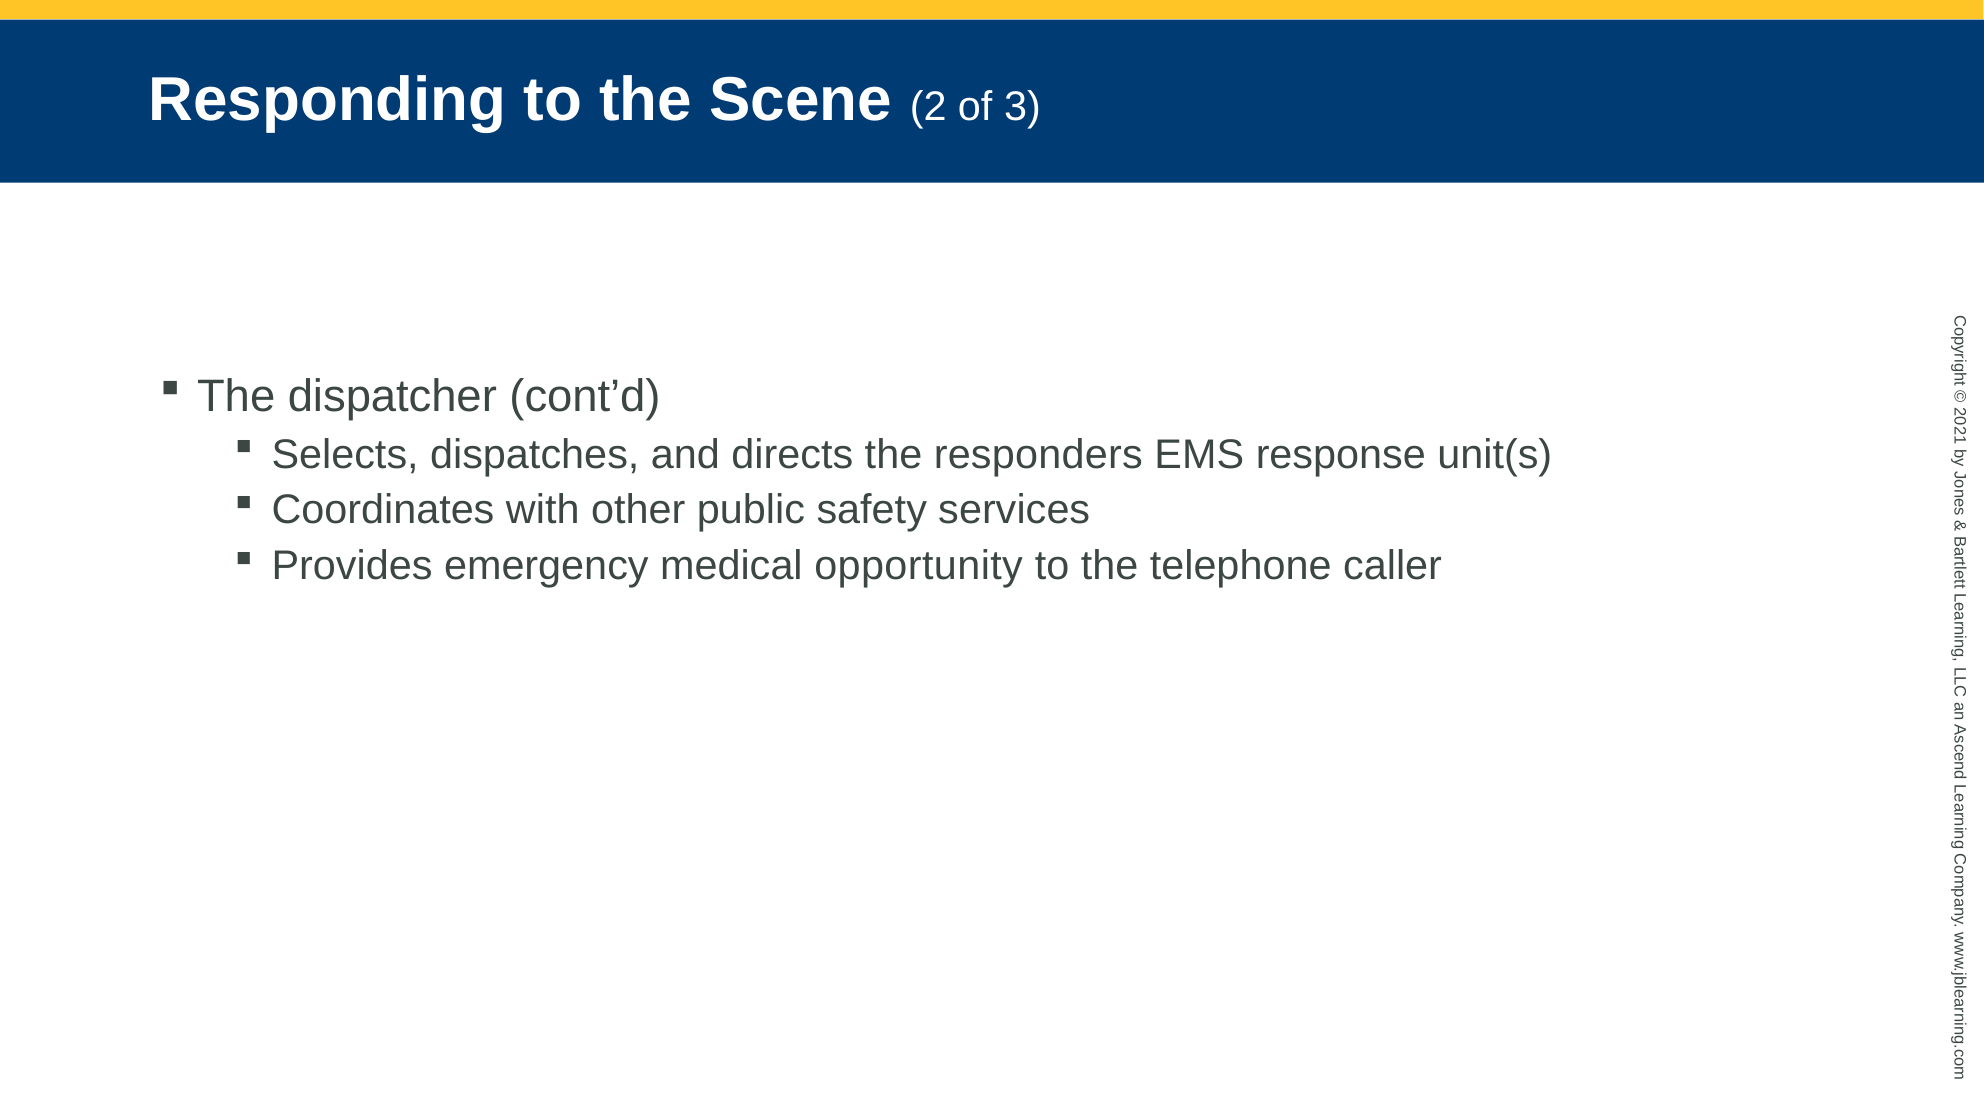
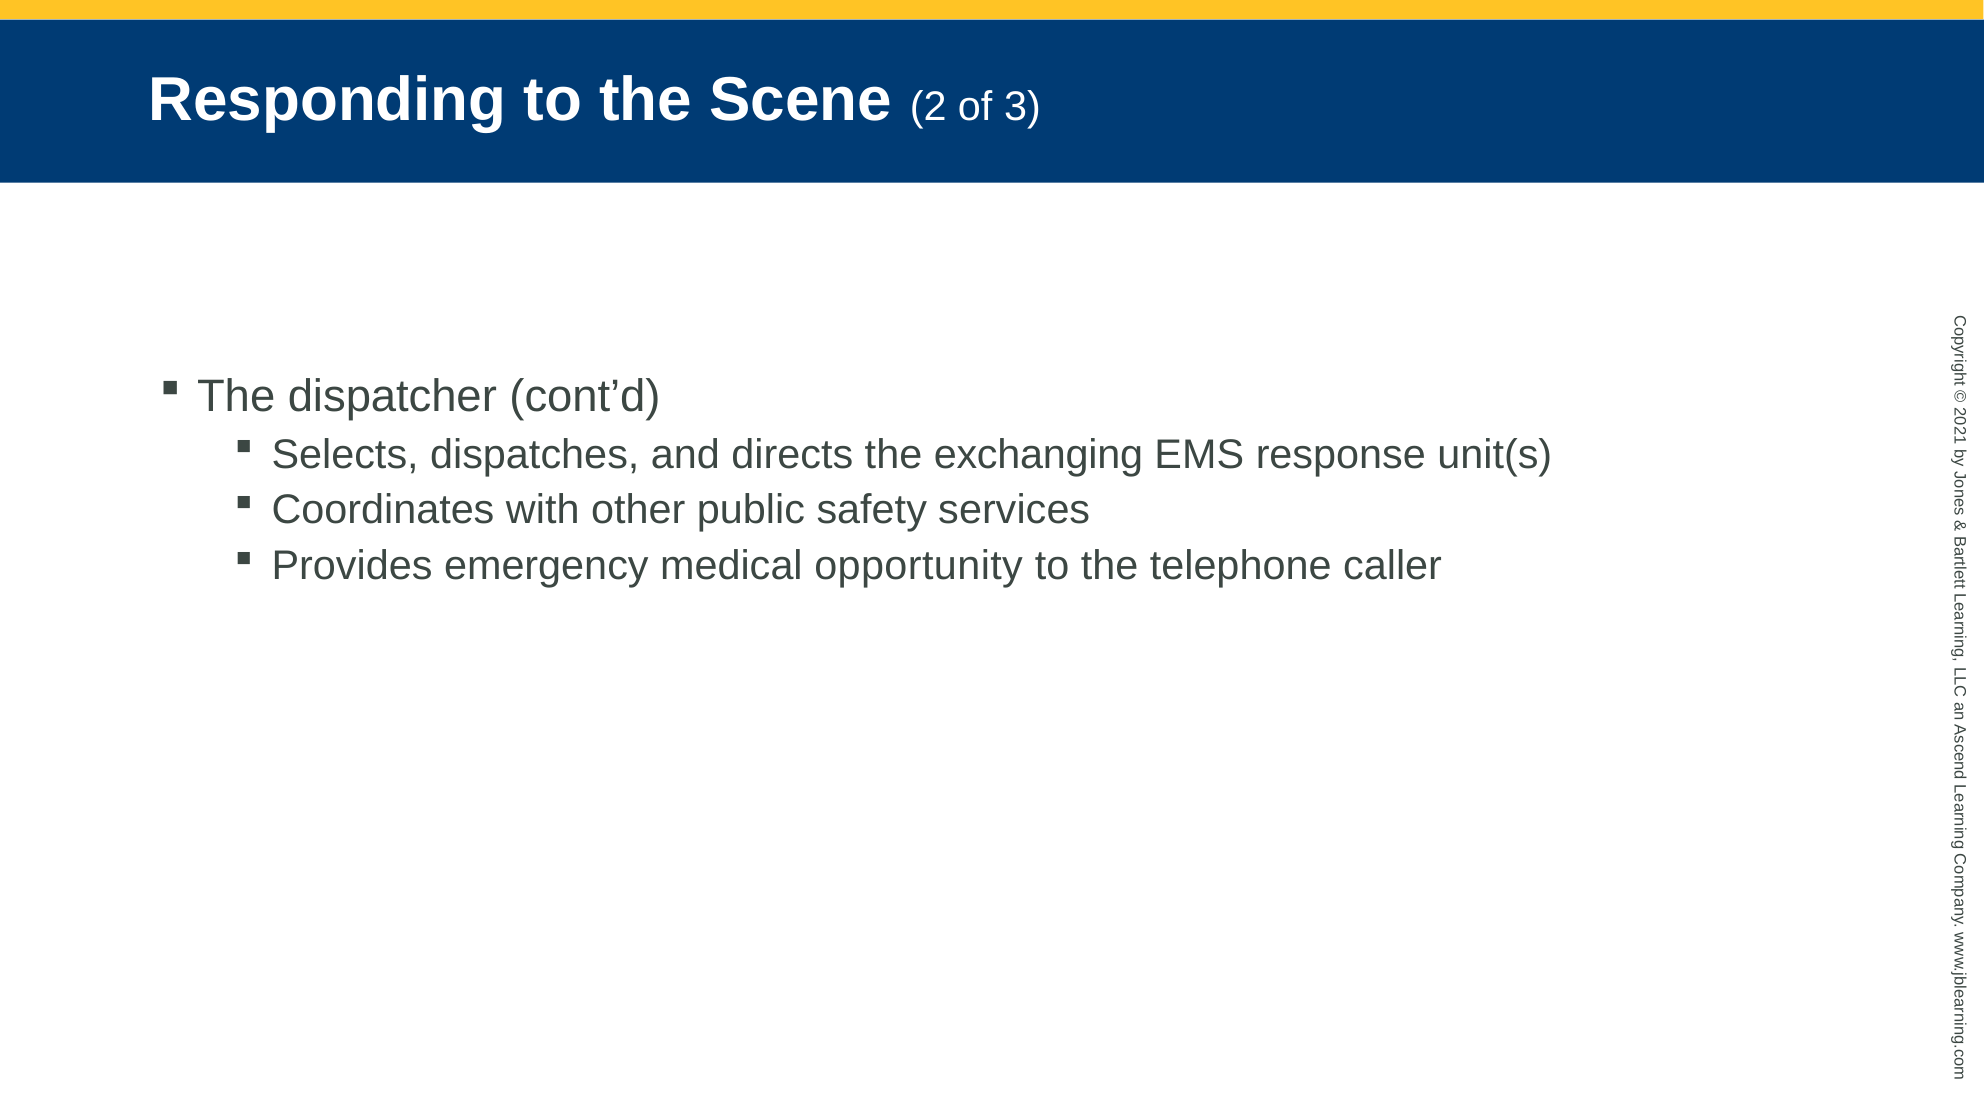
responders: responders -> exchanging
